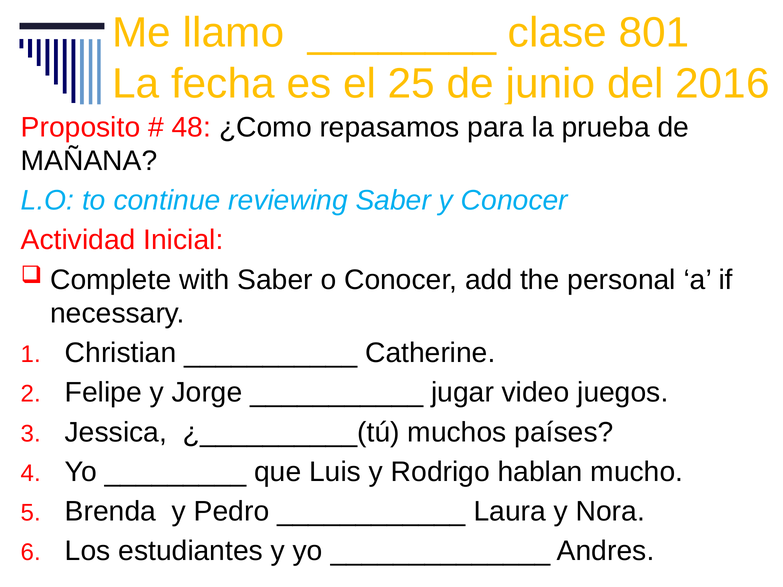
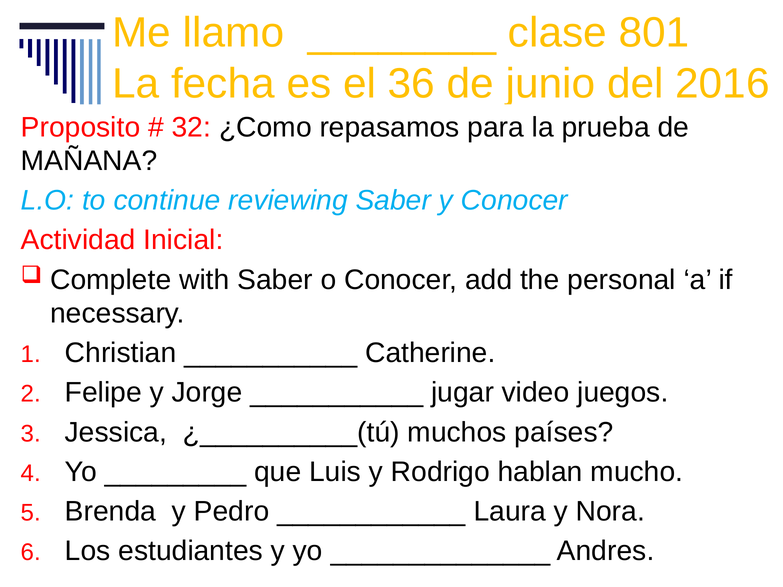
25: 25 -> 36
48: 48 -> 32
